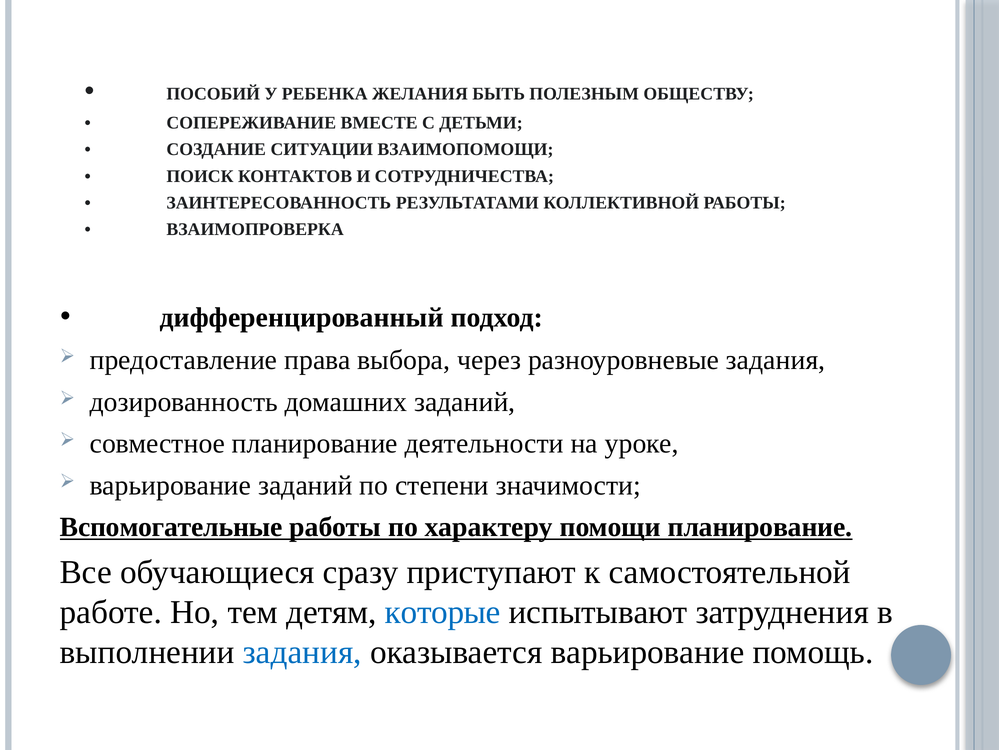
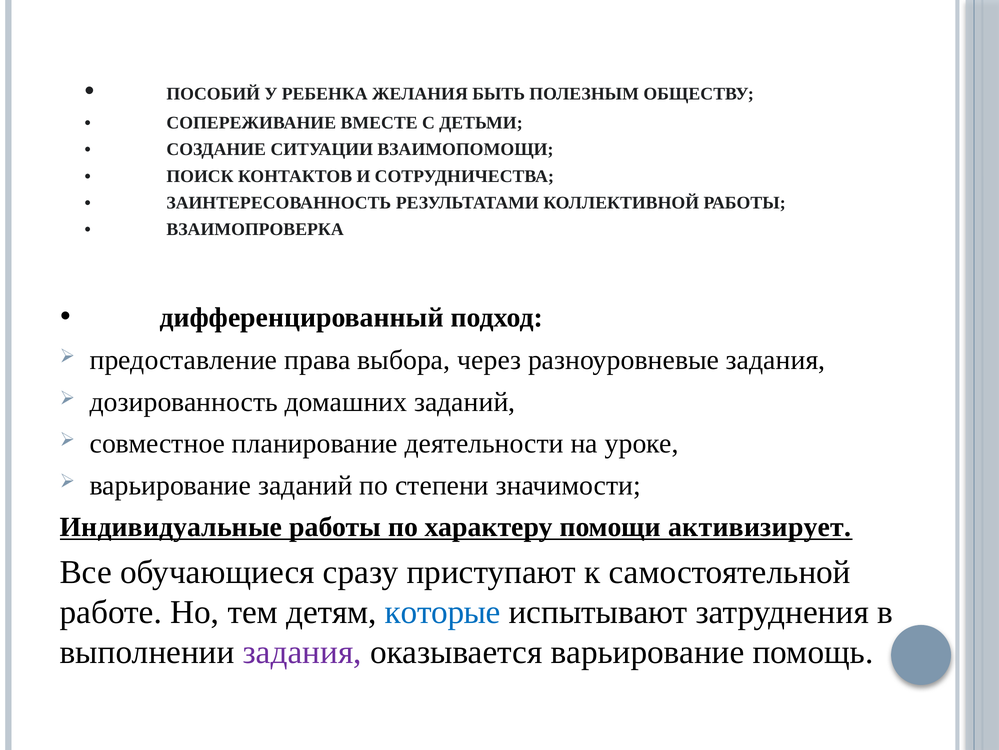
Вспомогательные: Вспомогательные -> Индивидуальные
помощи планирование: планирование -> активизирует
задания at (302, 652) colour: blue -> purple
